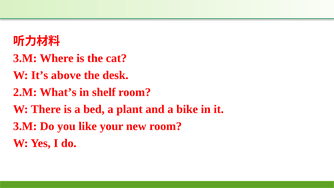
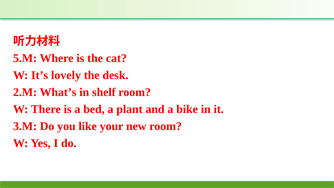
3.M at (25, 58): 3.M -> 5.M
above: above -> lovely
